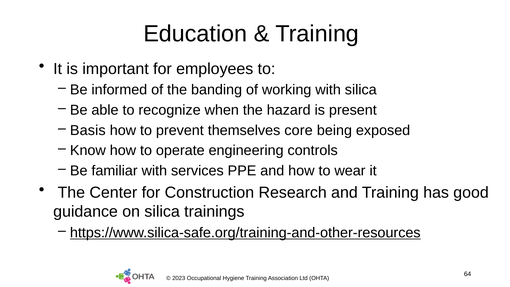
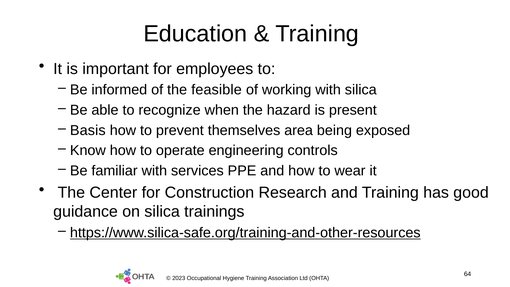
banding: banding -> feasible
core: core -> area
